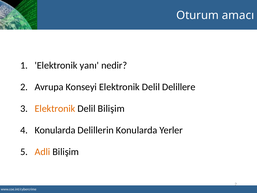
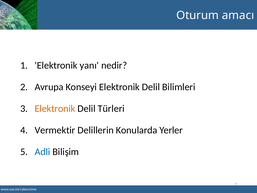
Delillere: Delillere -> Bilimleri
Delil Bilişim: Bilişim -> Türleri
Konularda at (55, 130): Konularda -> Vermektir
Adli colour: orange -> blue
